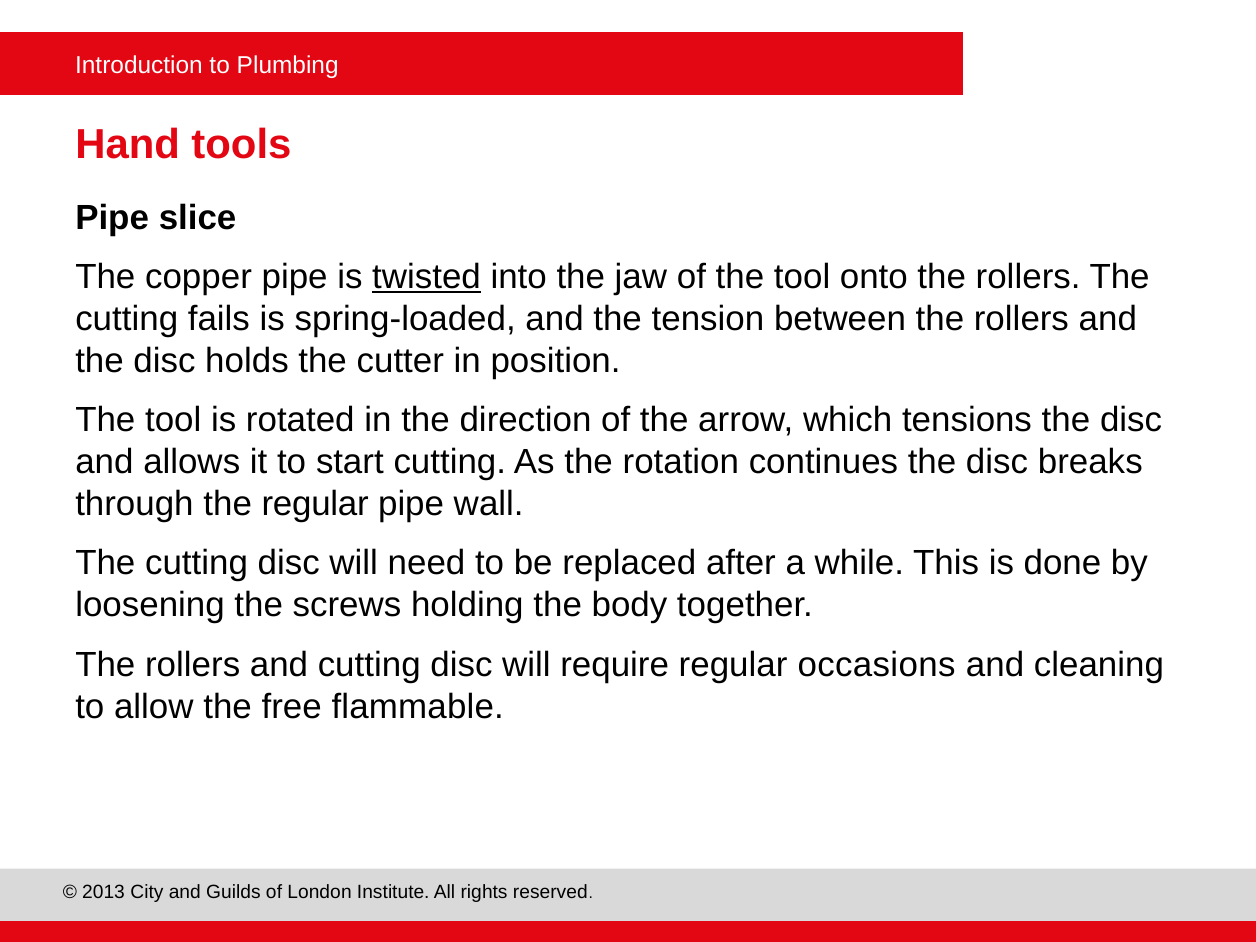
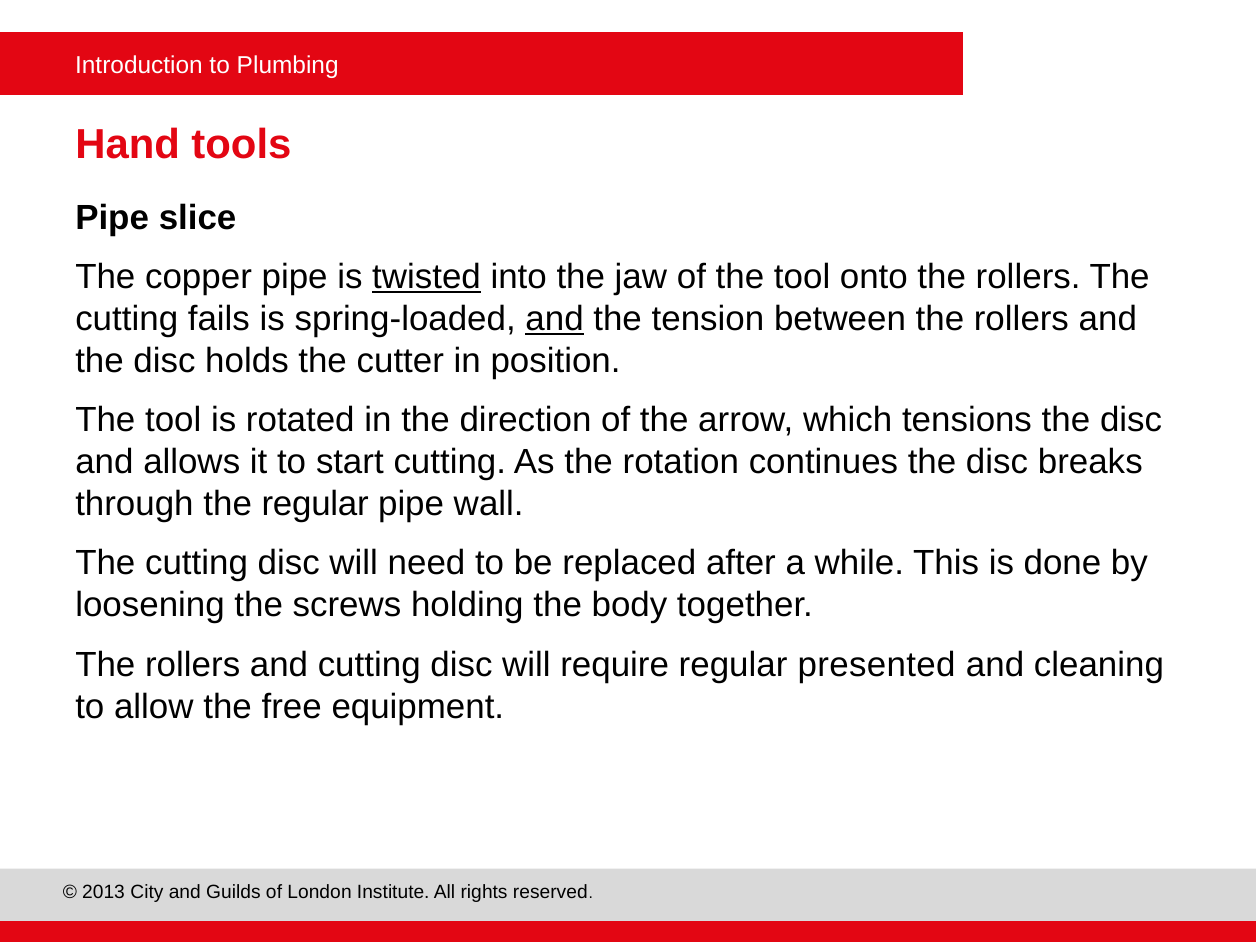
and at (555, 319) underline: none -> present
occasions: occasions -> presented
flammable: flammable -> equipment
